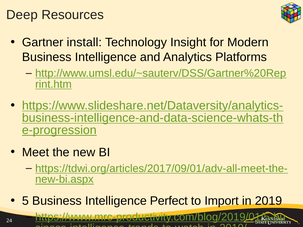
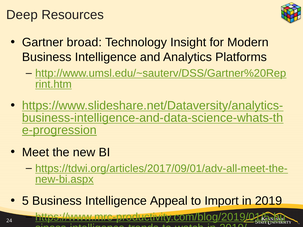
install: install -> broad
Perfect: Perfect -> Appeal
